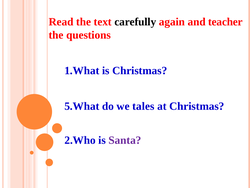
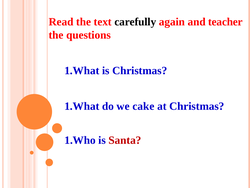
5.What at (82, 106): 5.What -> 1.What
tales: tales -> cake
2.Who: 2.Who -> 1.Who
Santa colour: purple -> red
